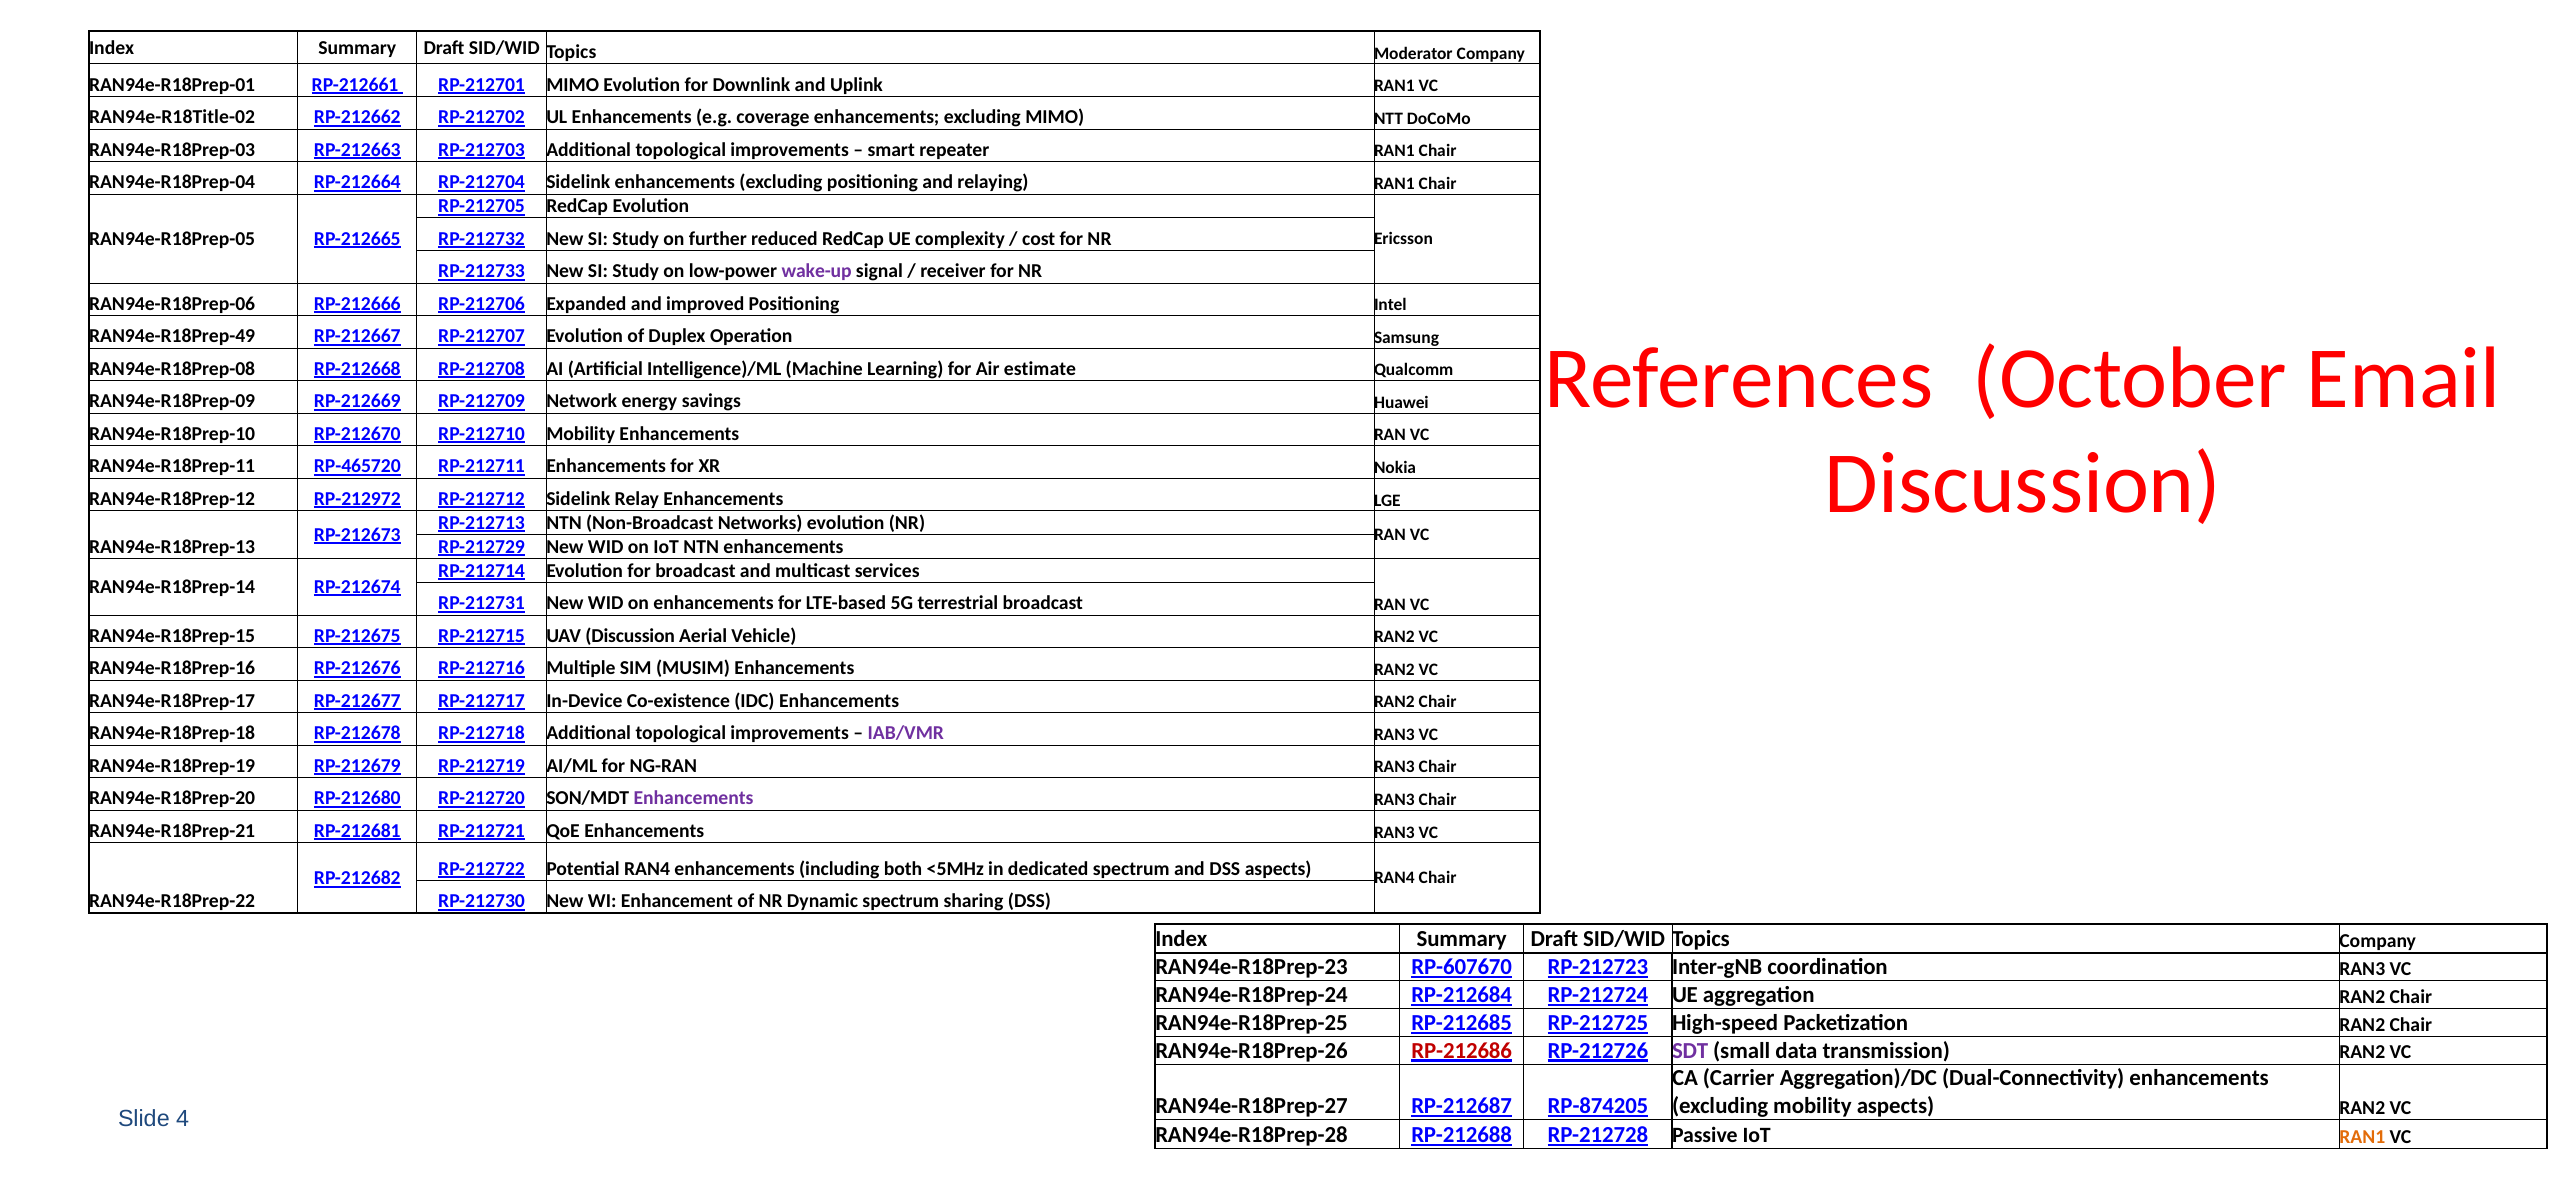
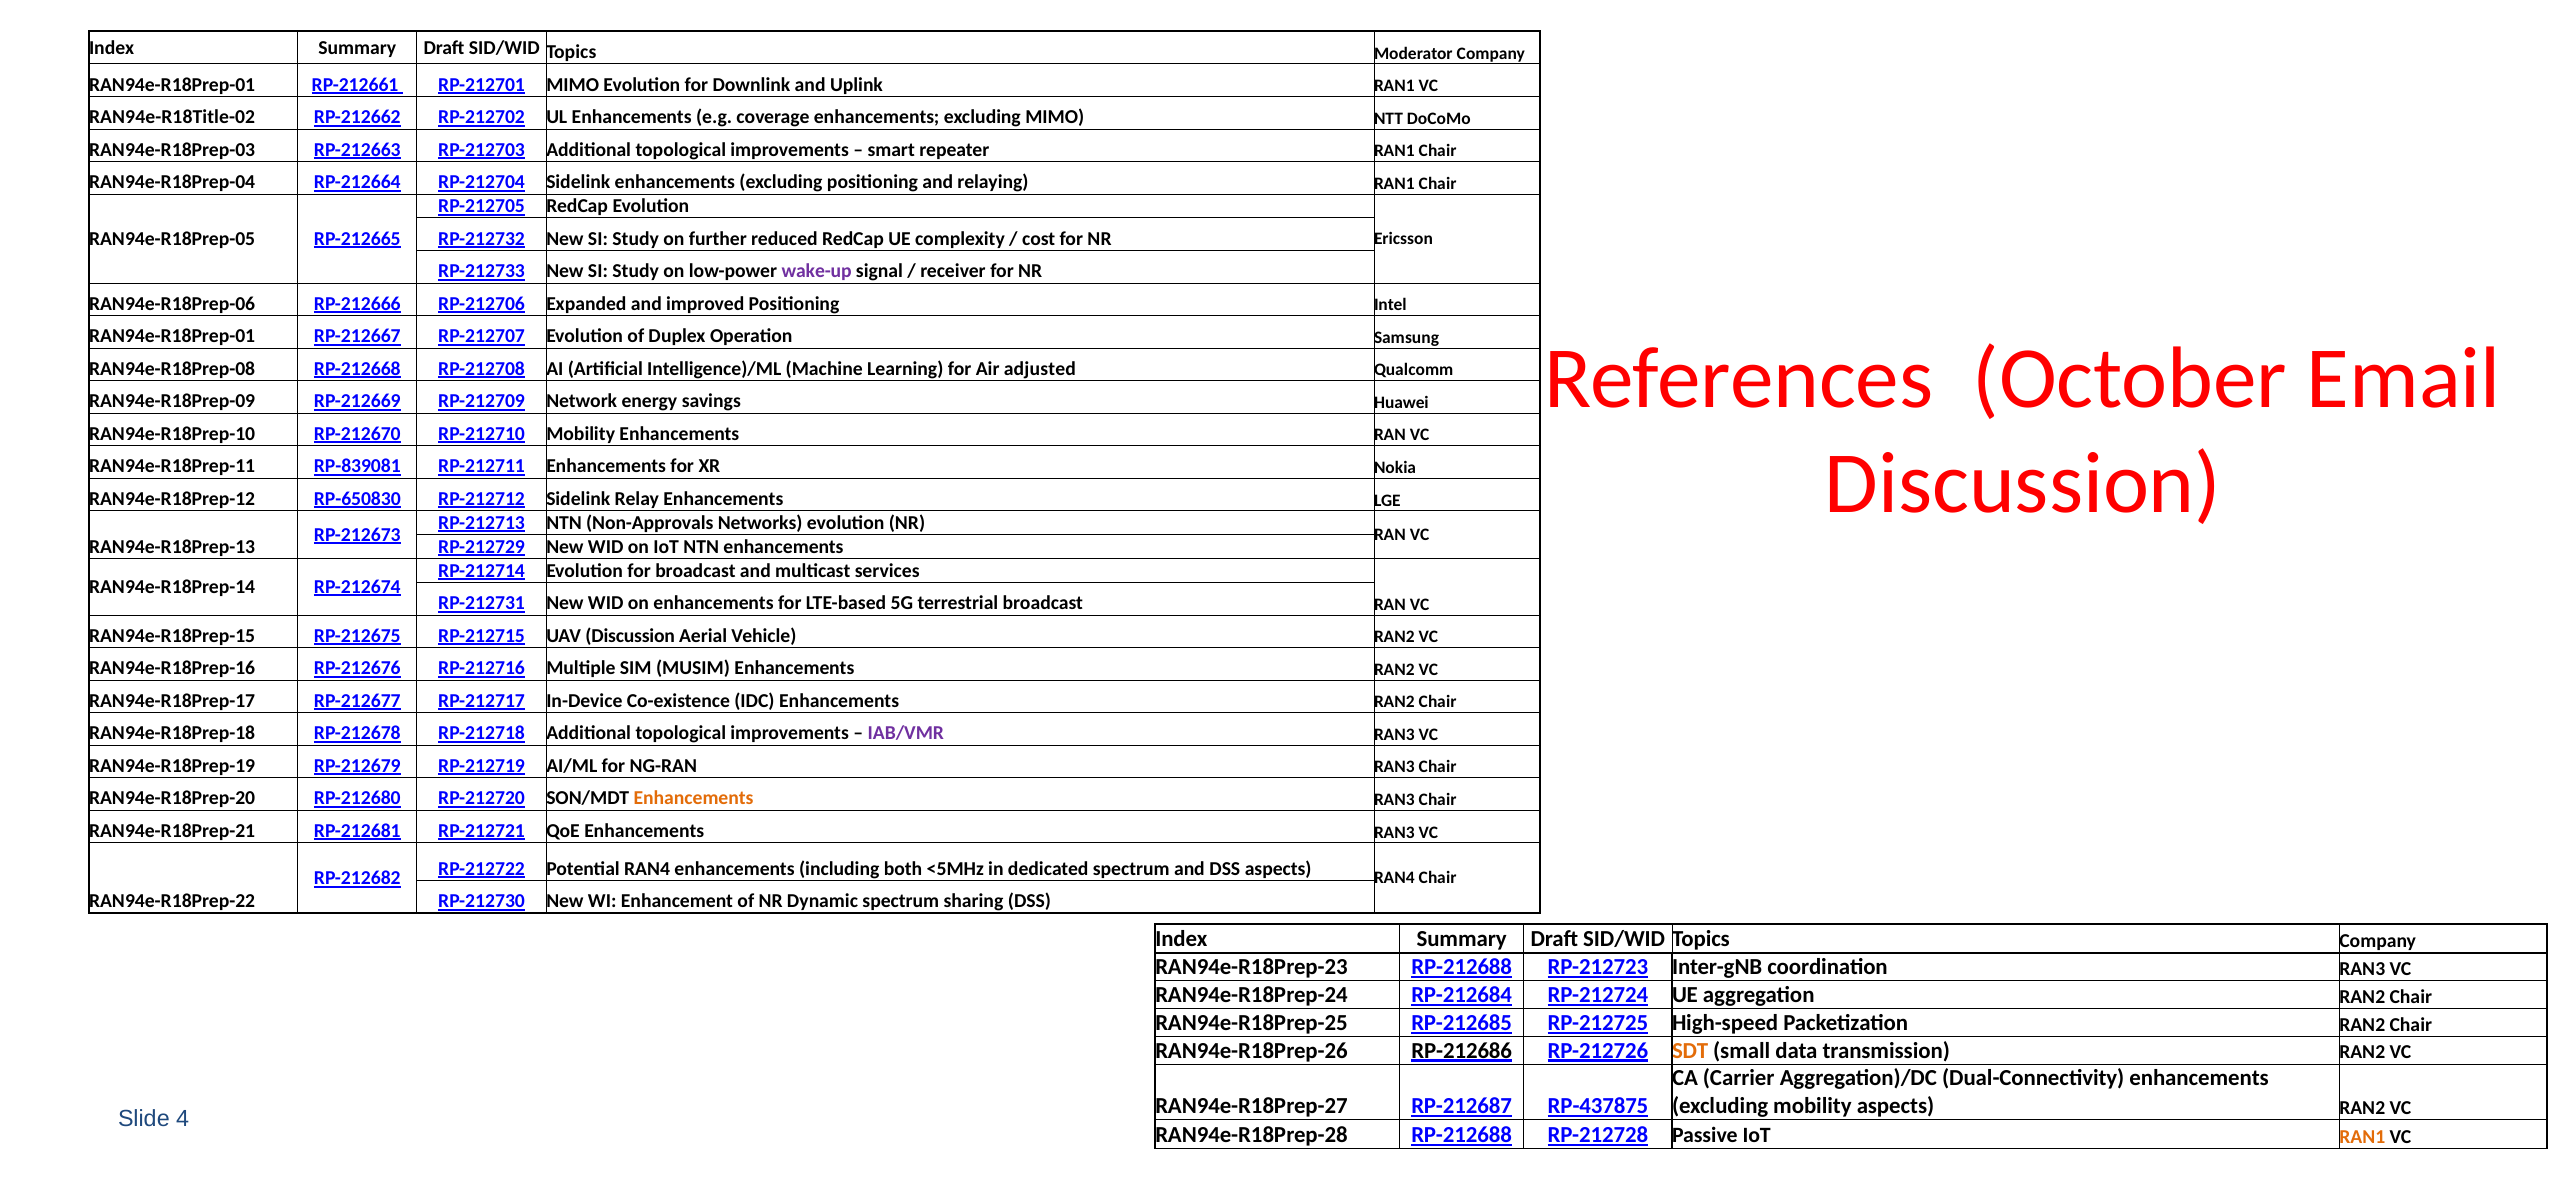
RAN94e-R18Prep-49 at (172, 336): RAN94e-R18Prep-49 -> RAN94e-R18Prep-01
estimate: estimate -> adjusted
RP-465720: RP-465720 -> RP-839081
RP-212972: RP-212972 -> RP-650830
Non-Broadcast: Non-Broadcast -> Non-Approvals
Enhancements at (694, 799) colour: purple -> orange
RAN94e-R18Prep-23 RP-607670: RP-607670 -> RP-212688
RP-212686 colour: red -> black
SDT colour: purple -> orange
RP-874205: RP-874205 -> RP-437875
